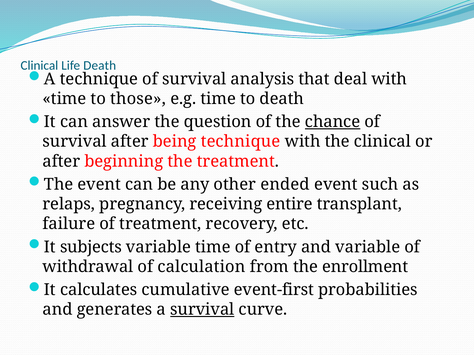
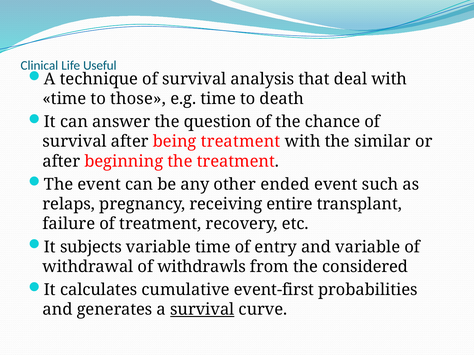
Life Death: Death -> Useful
chance underline: present -> none
being technique: technique -> treatment
the clinical: clinical -> similar
calculation: calculation -> withdrawls
enrollment: enrollment -> considered
